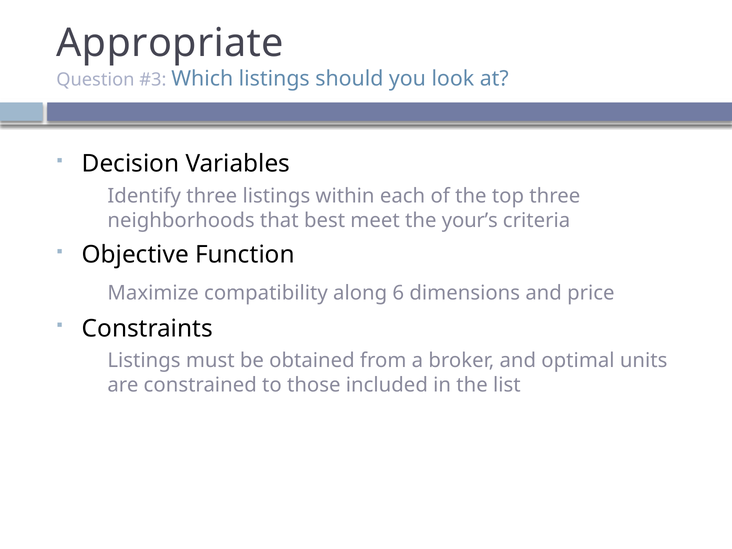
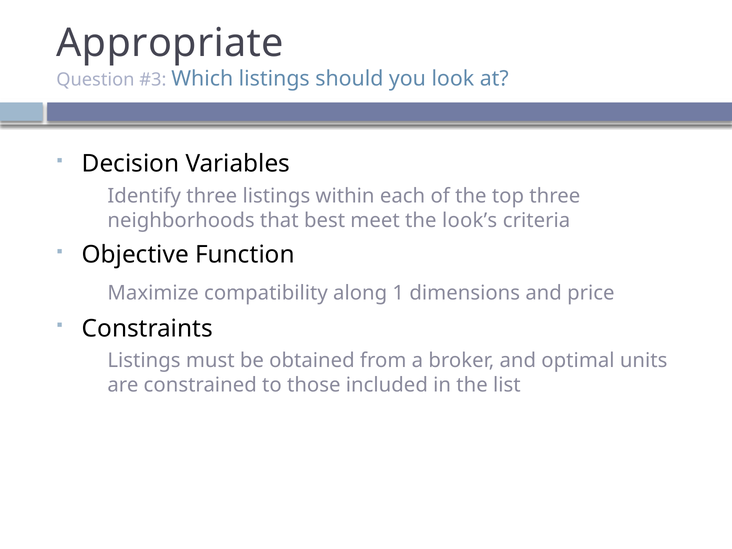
your’s: your’s -> look’s
6: 6 -> 1
